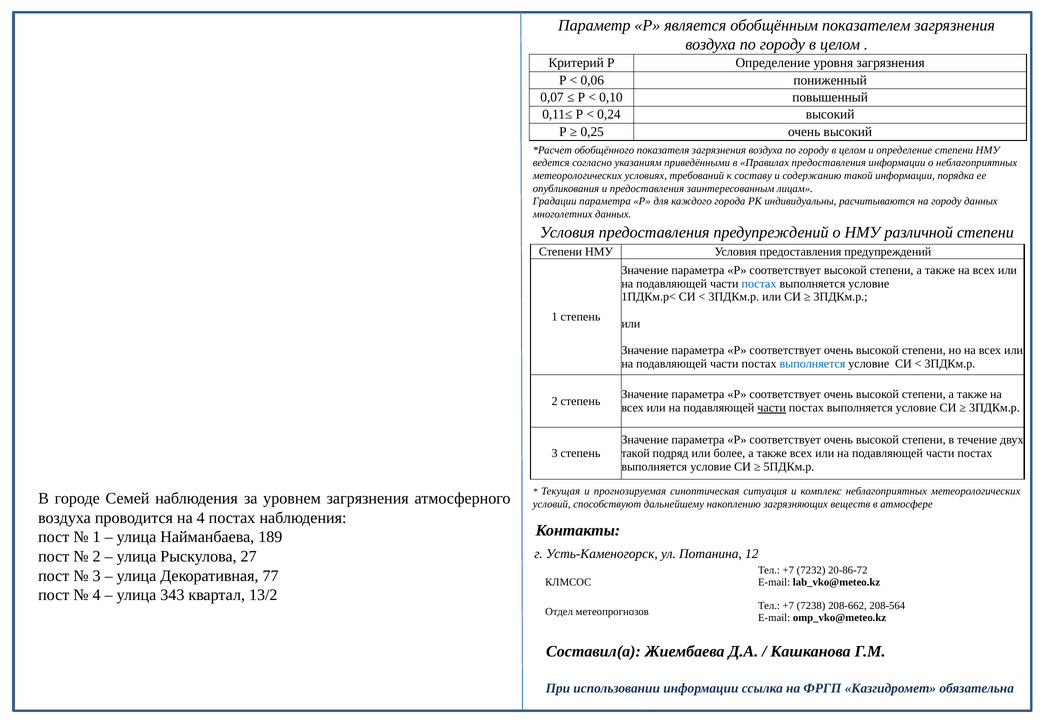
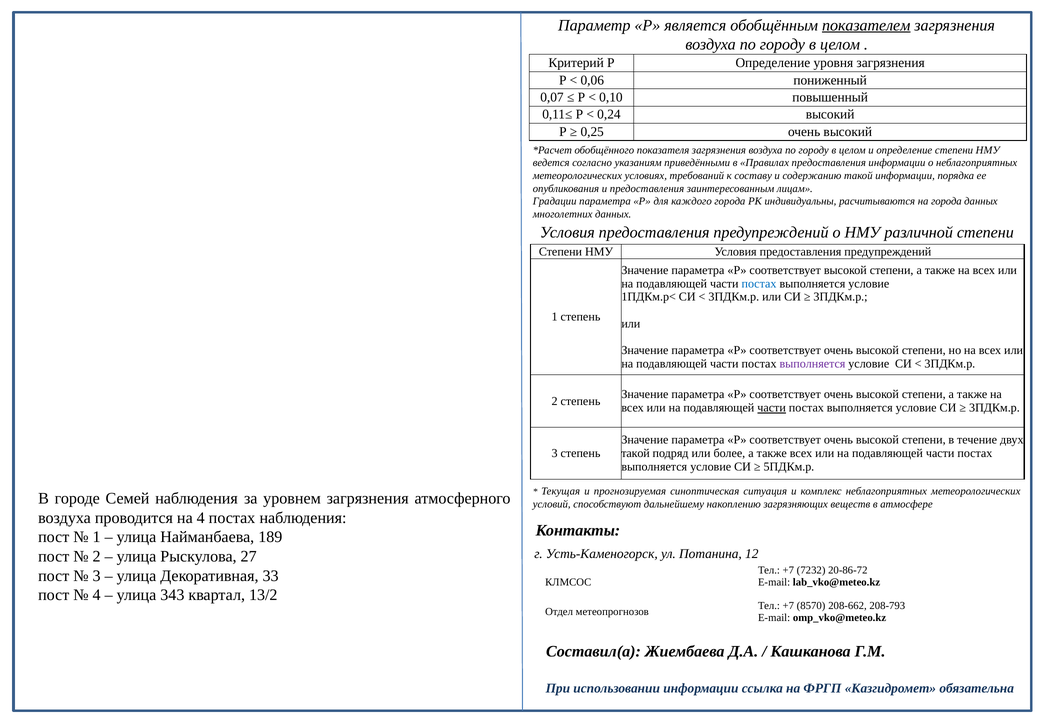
показателем underline: none -> present
на городу: городу -> города
выполняется at (812, 364) colour: blue -> purple
77: 77 -> 33
7238: 7238 -> 8570
208-564: 208-564 -> 208-793
